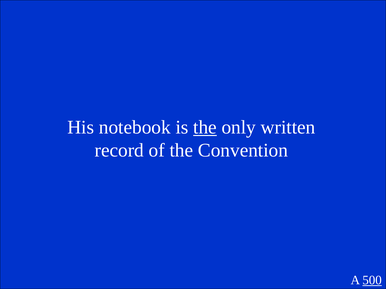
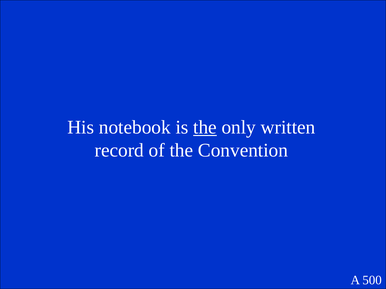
500 underline: present -> none
